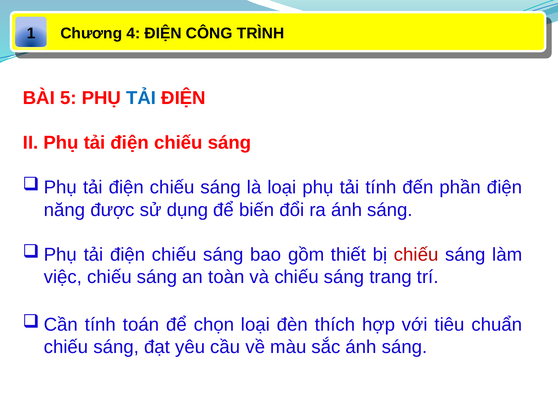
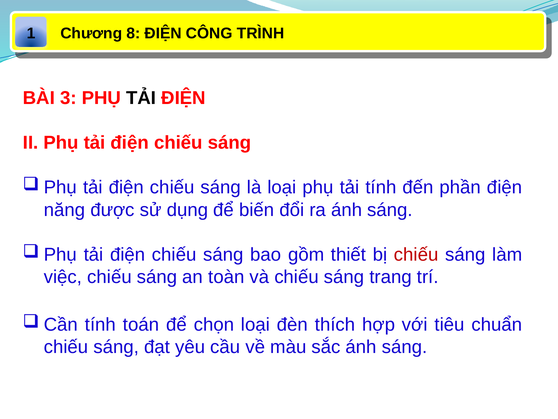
4: 4 -> 8
5: 5 -> 3
TẢI at (141, 98) colour: blue -> black
